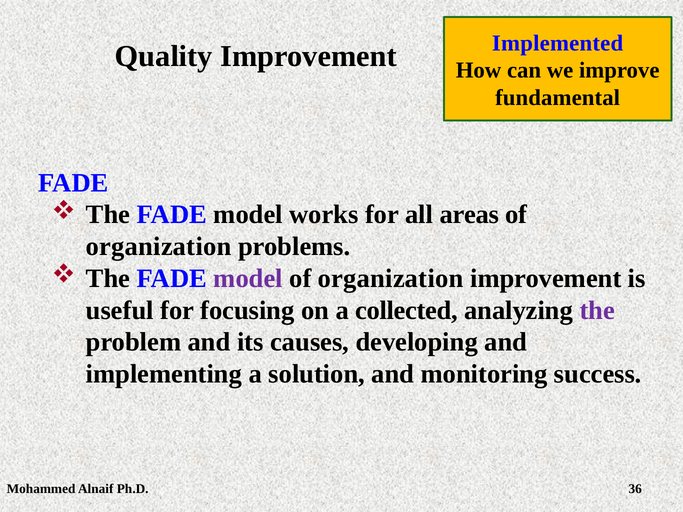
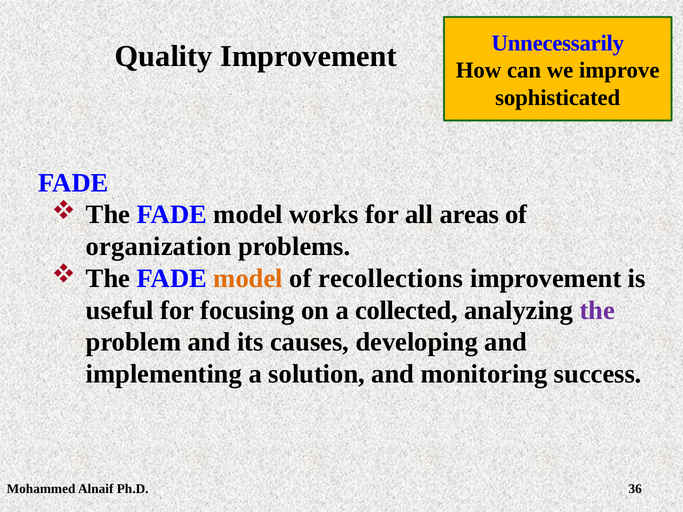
Implemented: Implemented -> Unnecessarily
fundamental: fundamental -> sophisticated
model at (248, 279) colour: purple -> orange
organization at (391, 279): organization -> recollections
